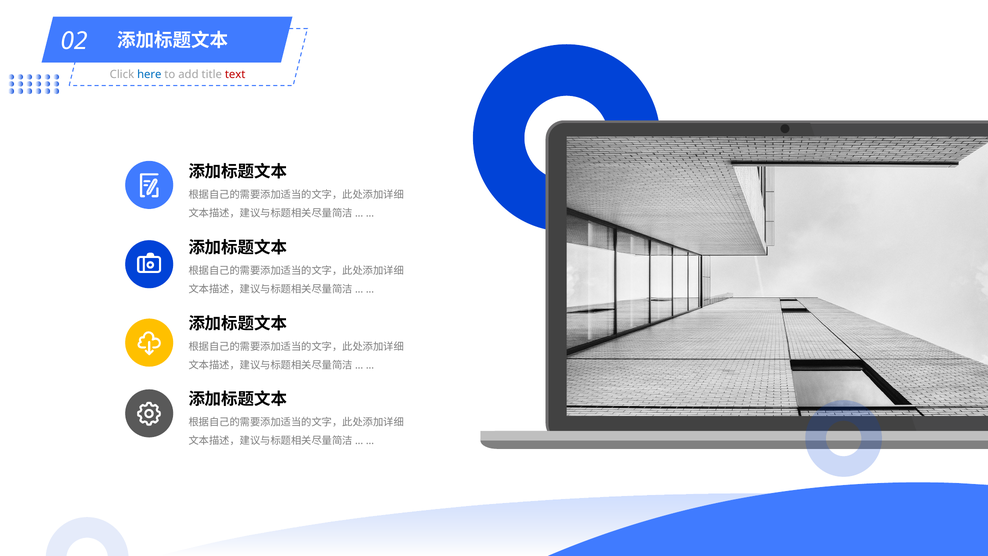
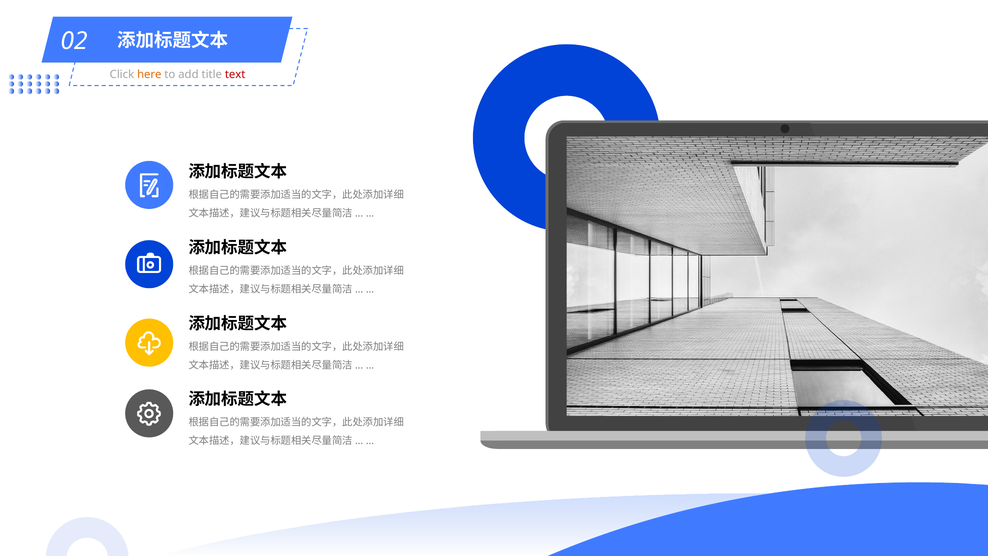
here colour: blue -> orange
